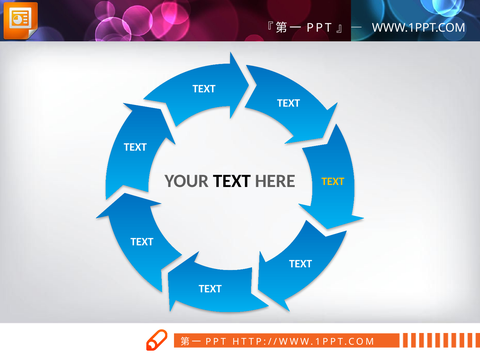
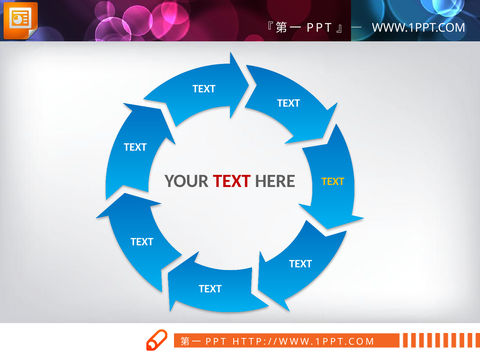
TEXT at (232, 181) colour: black -> red
